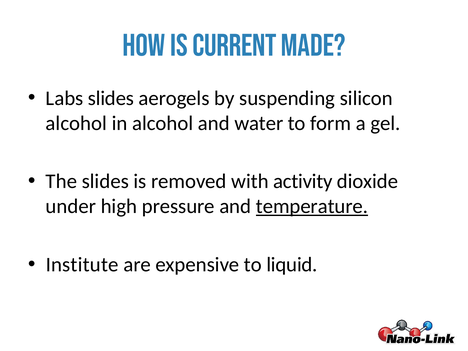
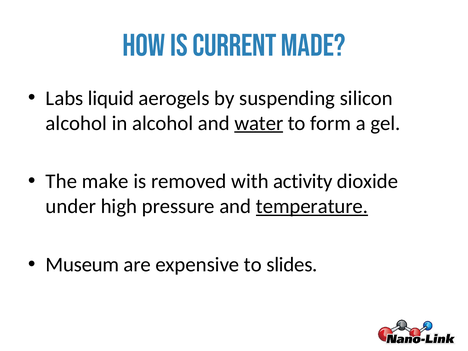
Labs slides: slides -> liquid
water underline: none -> present
The slides: slides -> make
Institute: Institute -> Museum
liquid: liquid -> slides
